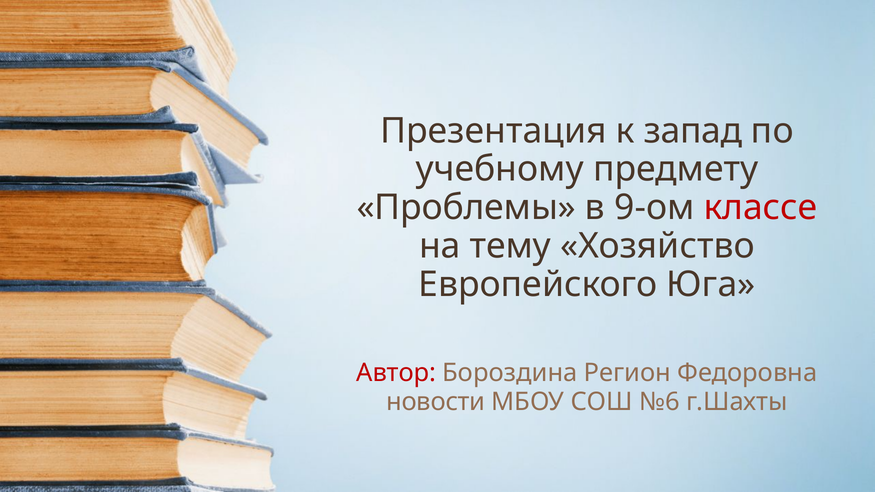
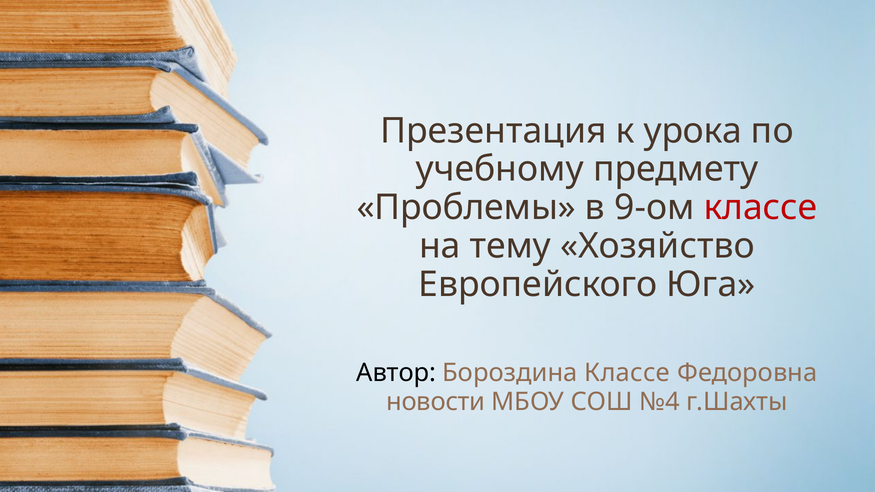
запад: запад -> урока
Автор colour: red -> black
Бороздина Регион: Регион -> Классе
№6: №6 -> №4
